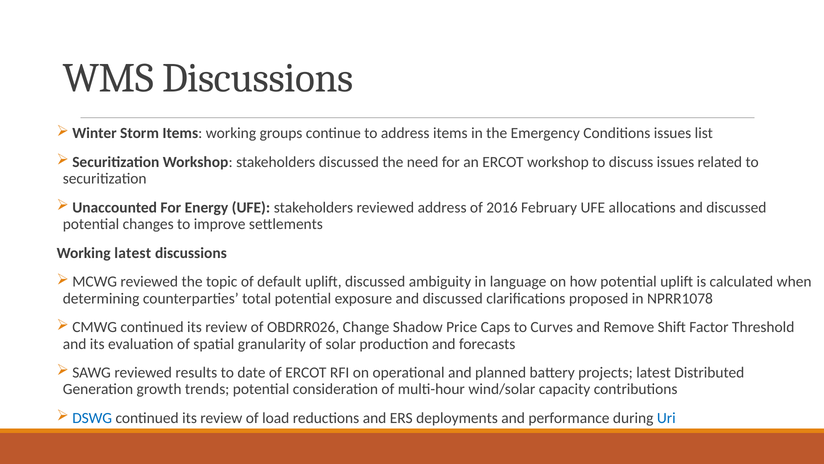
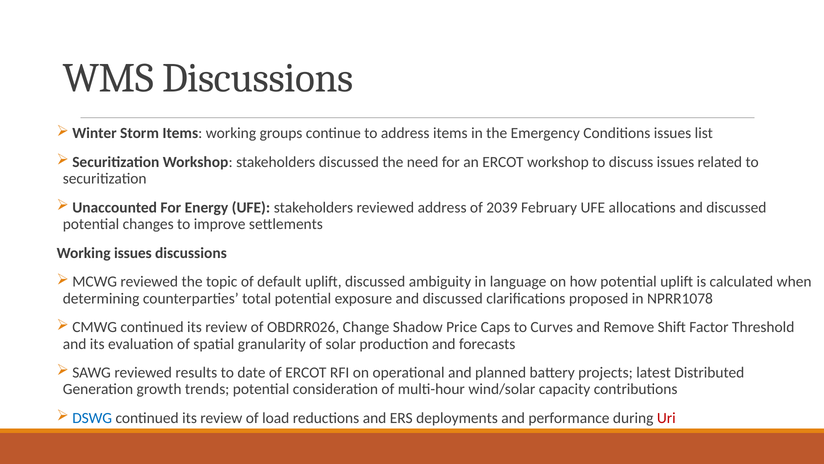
2016: 2016 -> 2039
Working latest: latest -> issues
Uri colour: blue -> red
